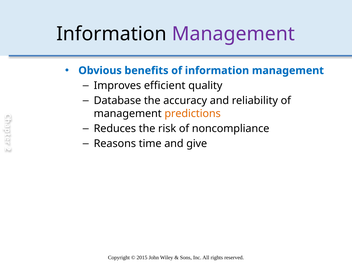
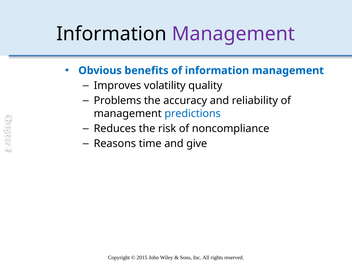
efficient: efficient -> volatility
Database: Database -> Problems
predictions colour: orange -> blue
